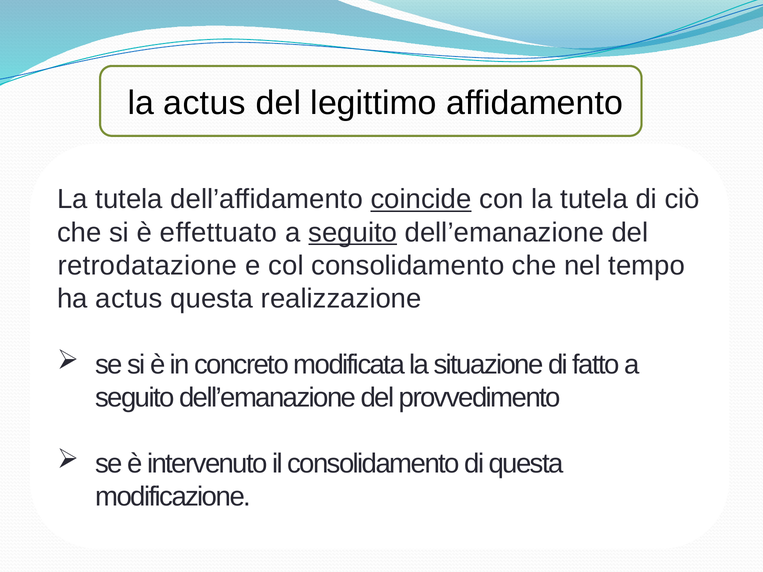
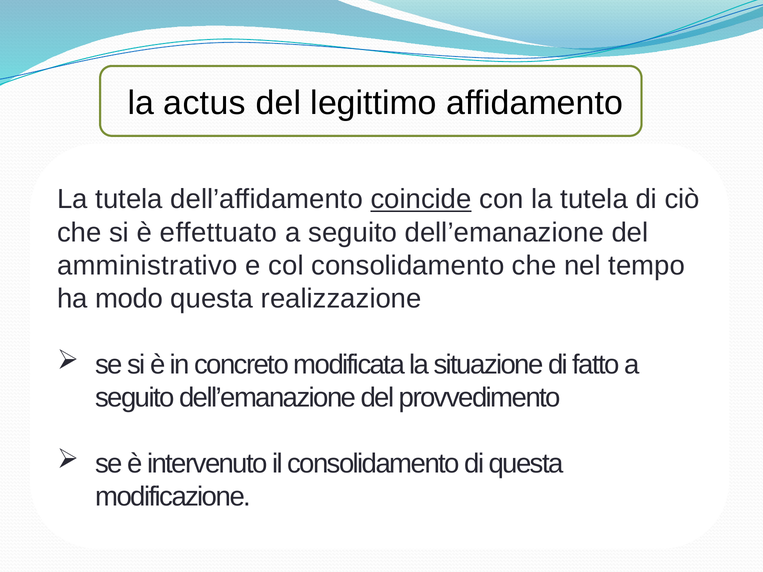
seguito at (353, 233) underline: present -> none
retrodatazione: retrodatazione -> amministrativo
ha actus: actus -> modo
